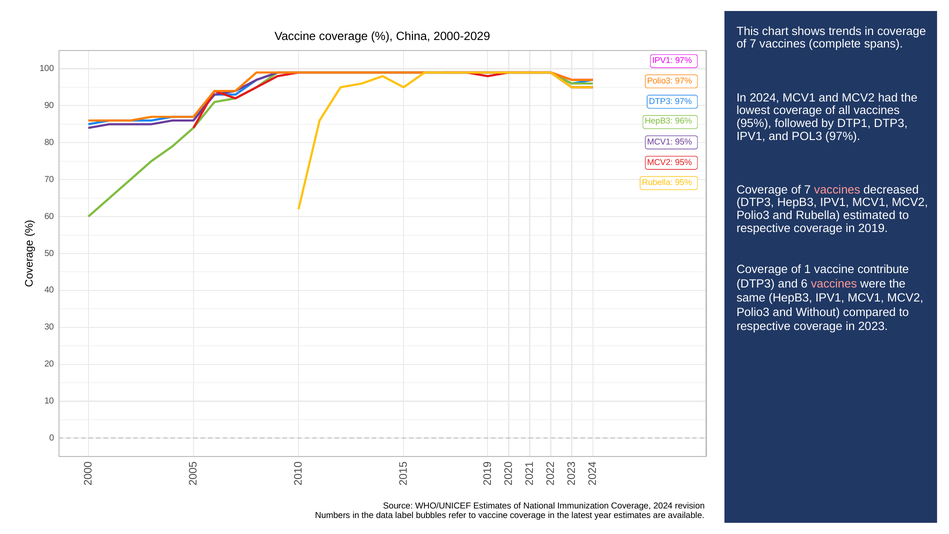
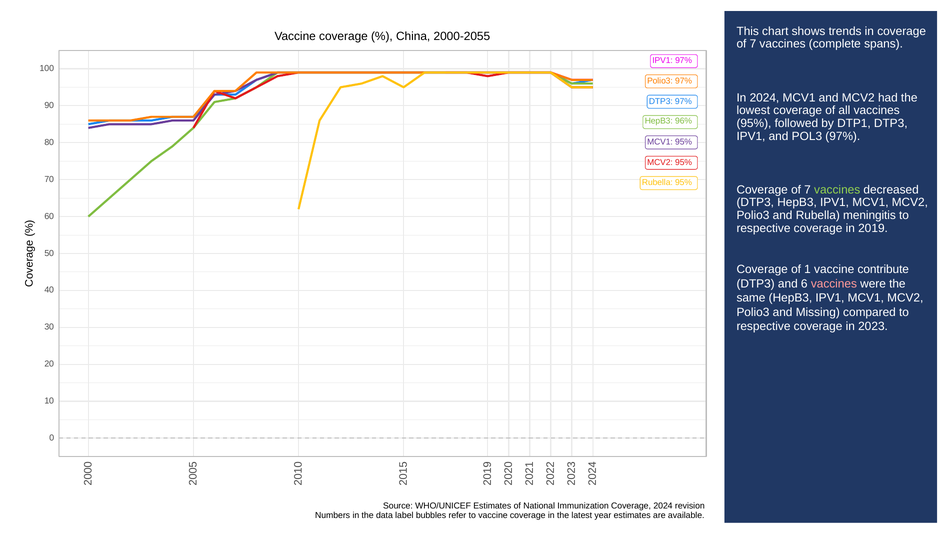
2000-2029: 2000-2029 -> 2000-2055
vaccines at (837, 190) colour: pink -> light green
estimated: estimated -> meningitis
Without: Without -> Missing
